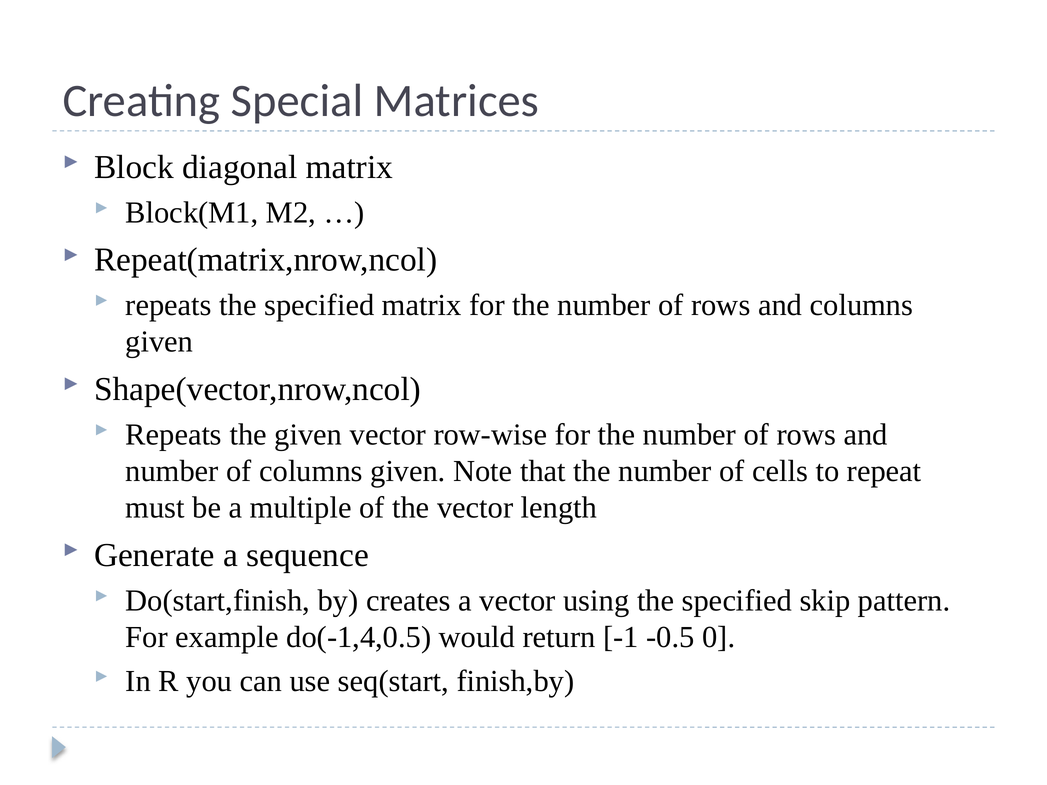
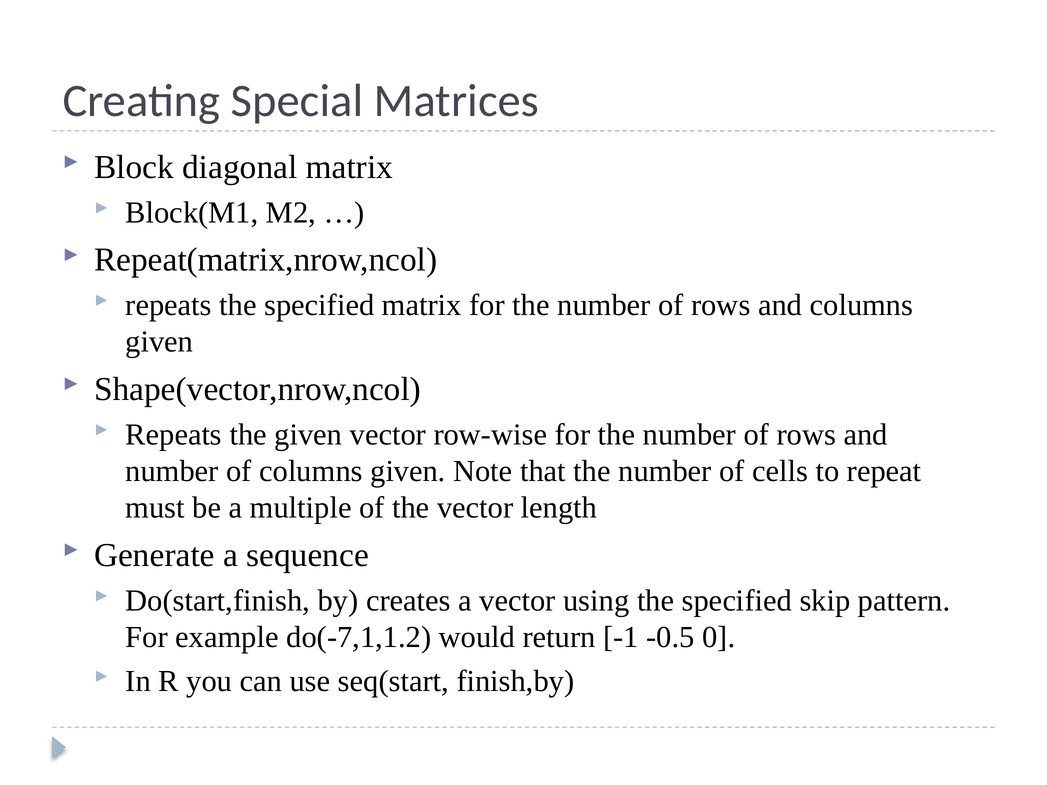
do(-1,4,0.5: do(-1,4,0.5 -> do(-7,1,1.2
